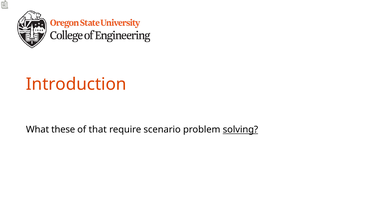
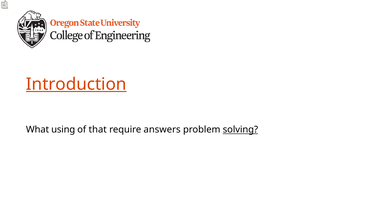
Introduction underline: none -> present
these: these -> using
scenario: scenario -> answers
